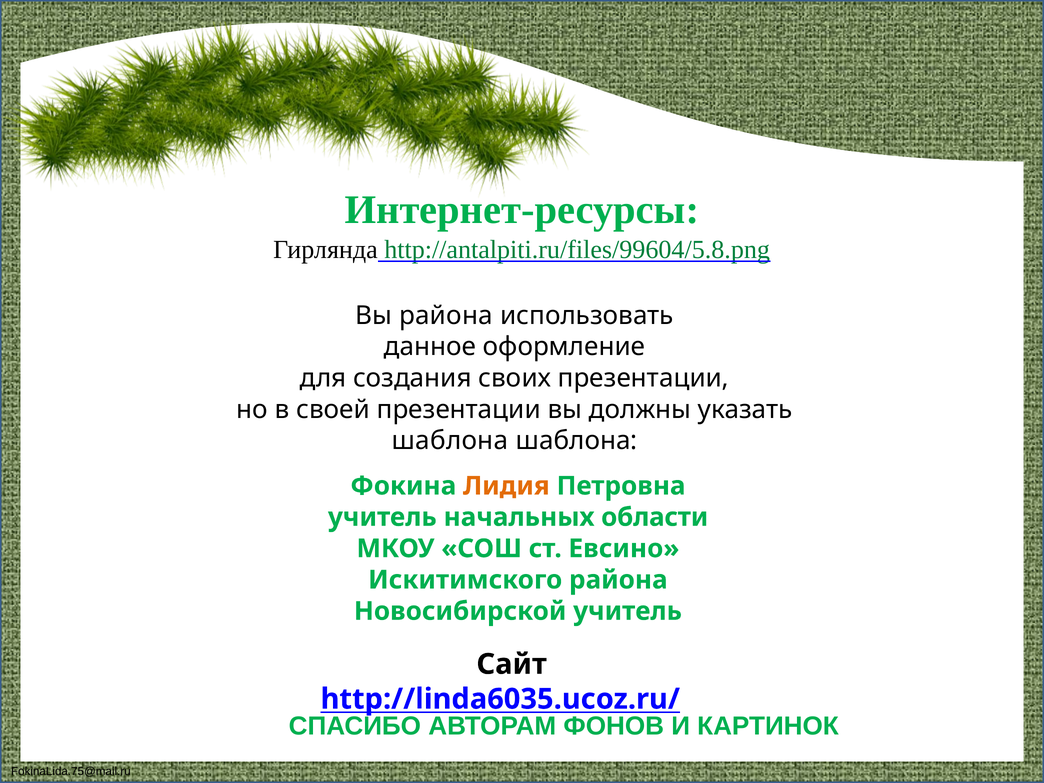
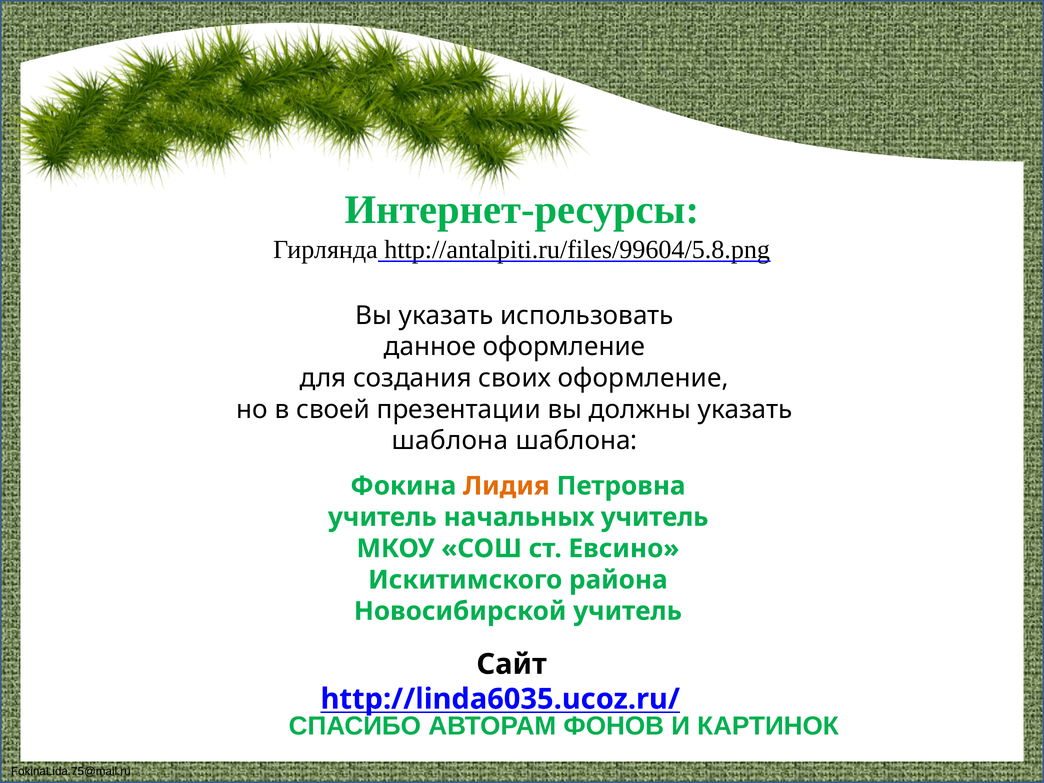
http://antalpiti.ru/files/99604/5.8.png colour: green -> black
Вы района: района -> указать
своих презентации: презентации -> оформление
начальных области: области -> учитель
